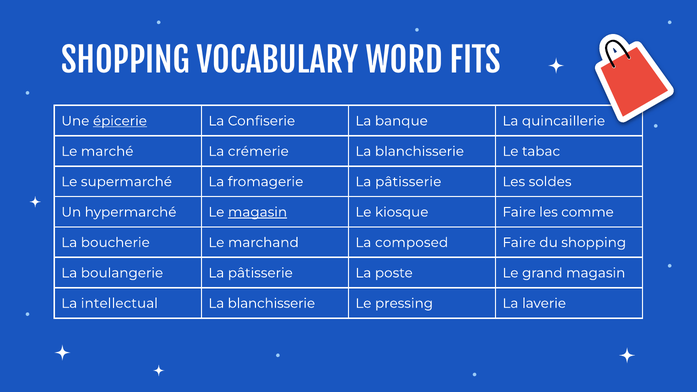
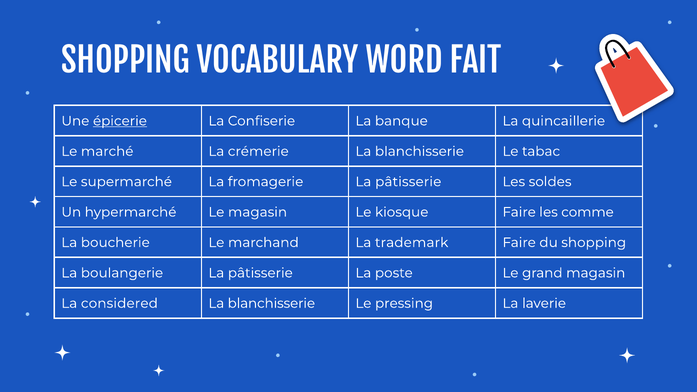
FITS: FITS -> FAIT
magasin at (258, 212) underline: present -> none
composed: composed -> trademark
intellectual: intellectual -> considered
